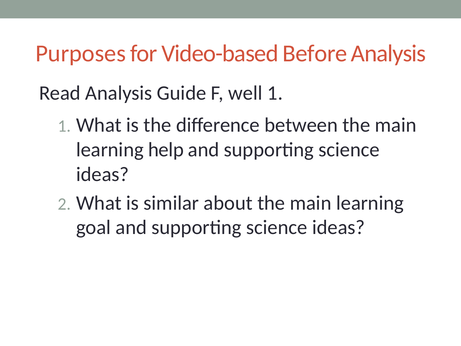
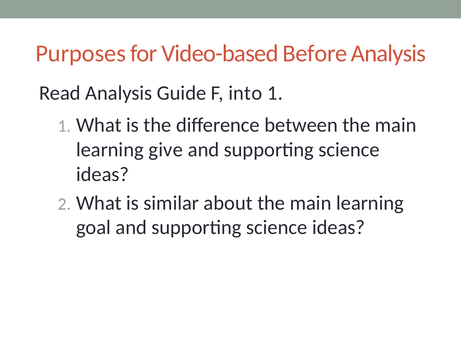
well: well -> into
help: help -> give
